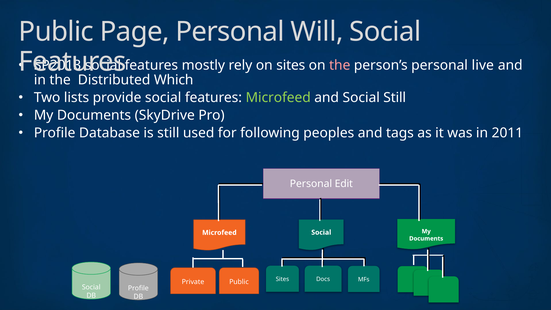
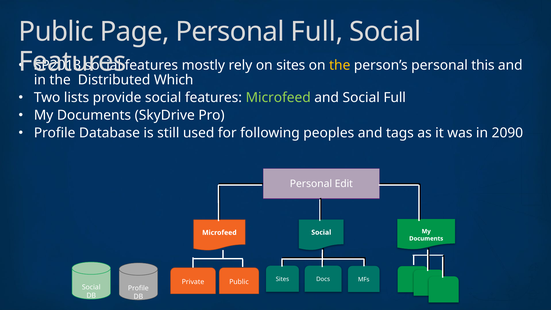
Personal Will: Will -> Full
the at (340, 65) colour: pink -> yellow
live: live -> this
Social Still: Still -> Full
2011: 2011 -> 2090
